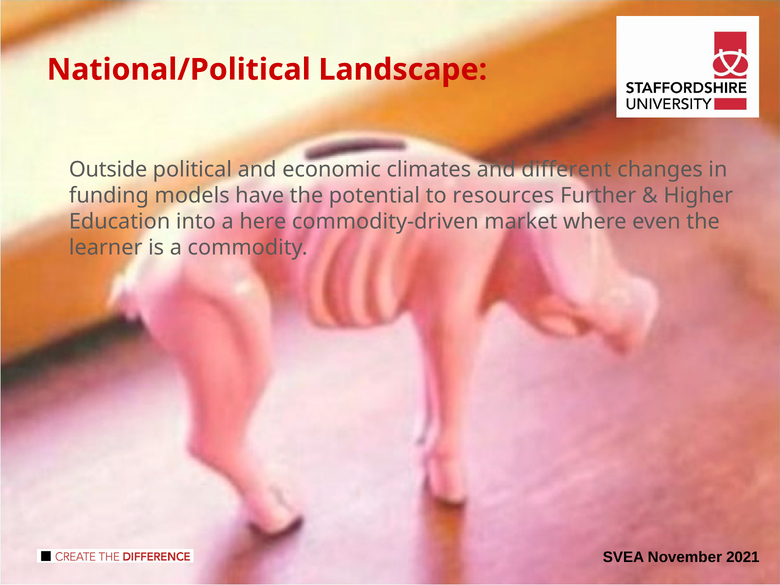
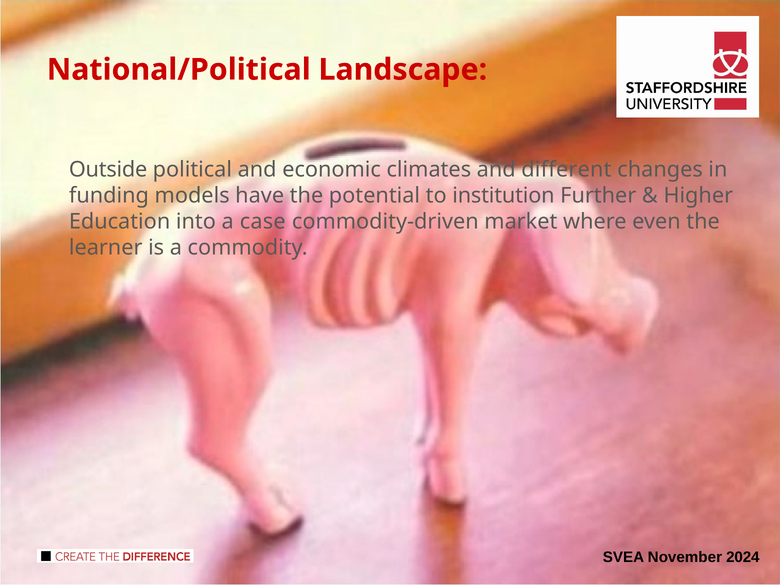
resources: resources -> institution
here: here -> case
2021: 2021 -> 2024
